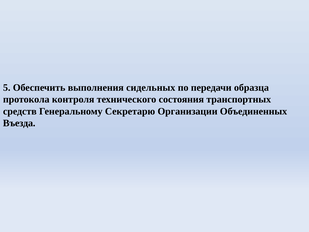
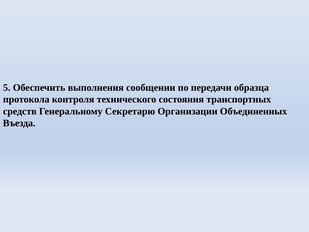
сидельных: сидельных -> сообщении
